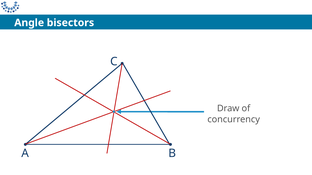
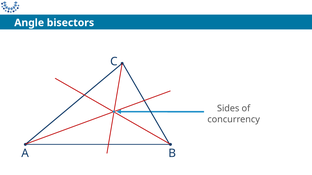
Draw: Draw -> Sides
